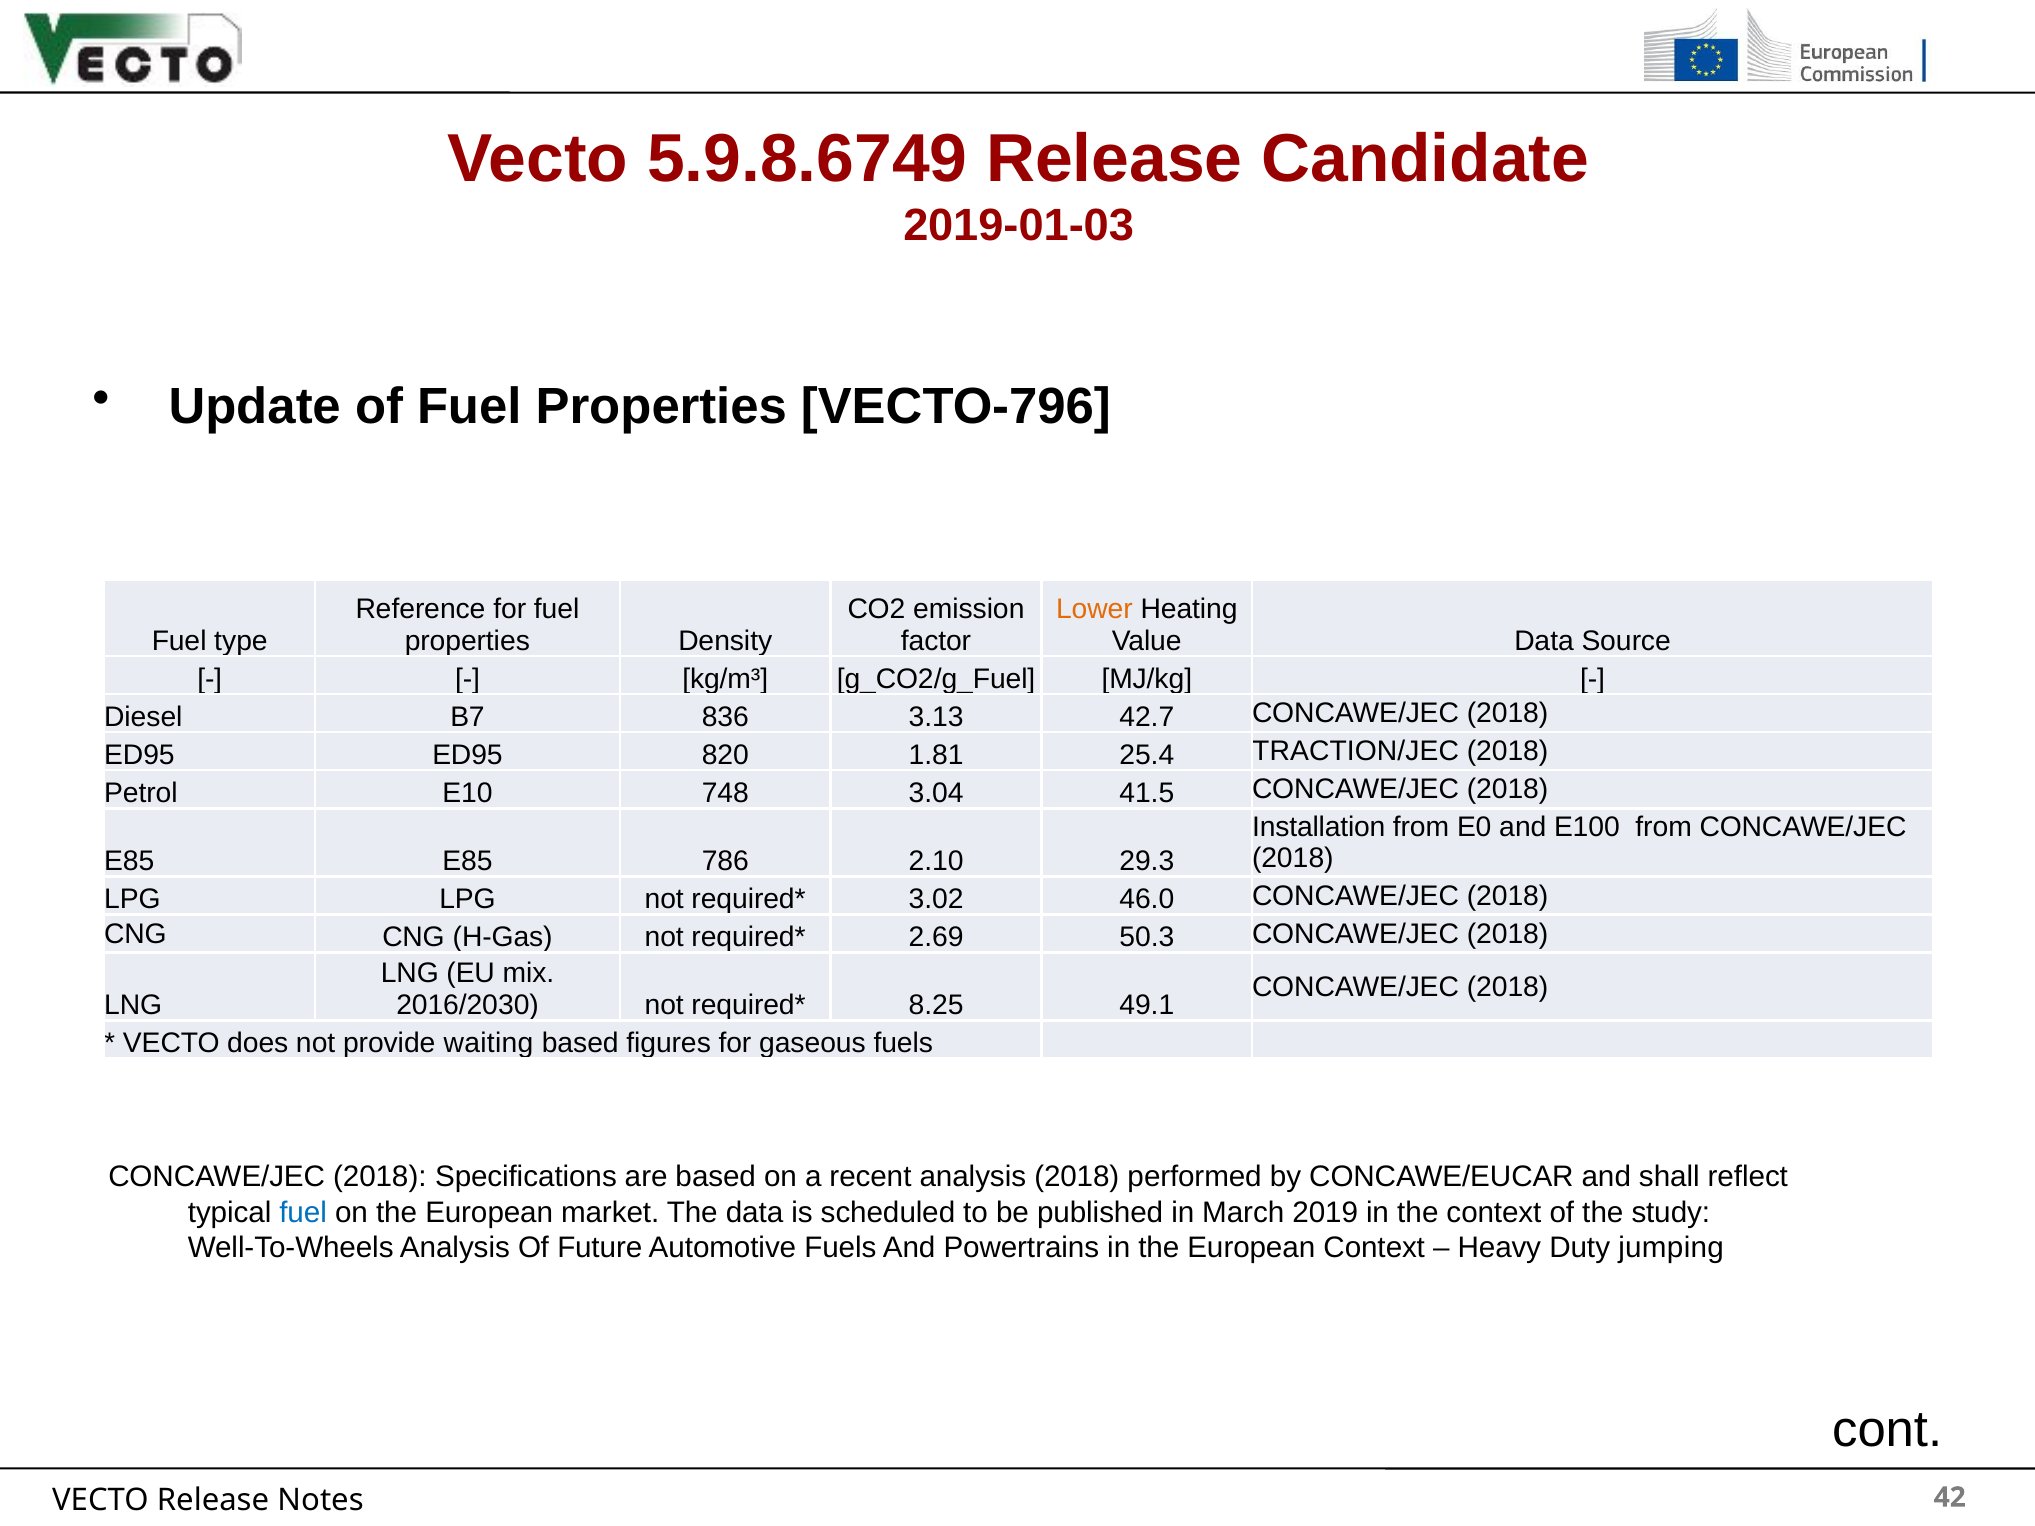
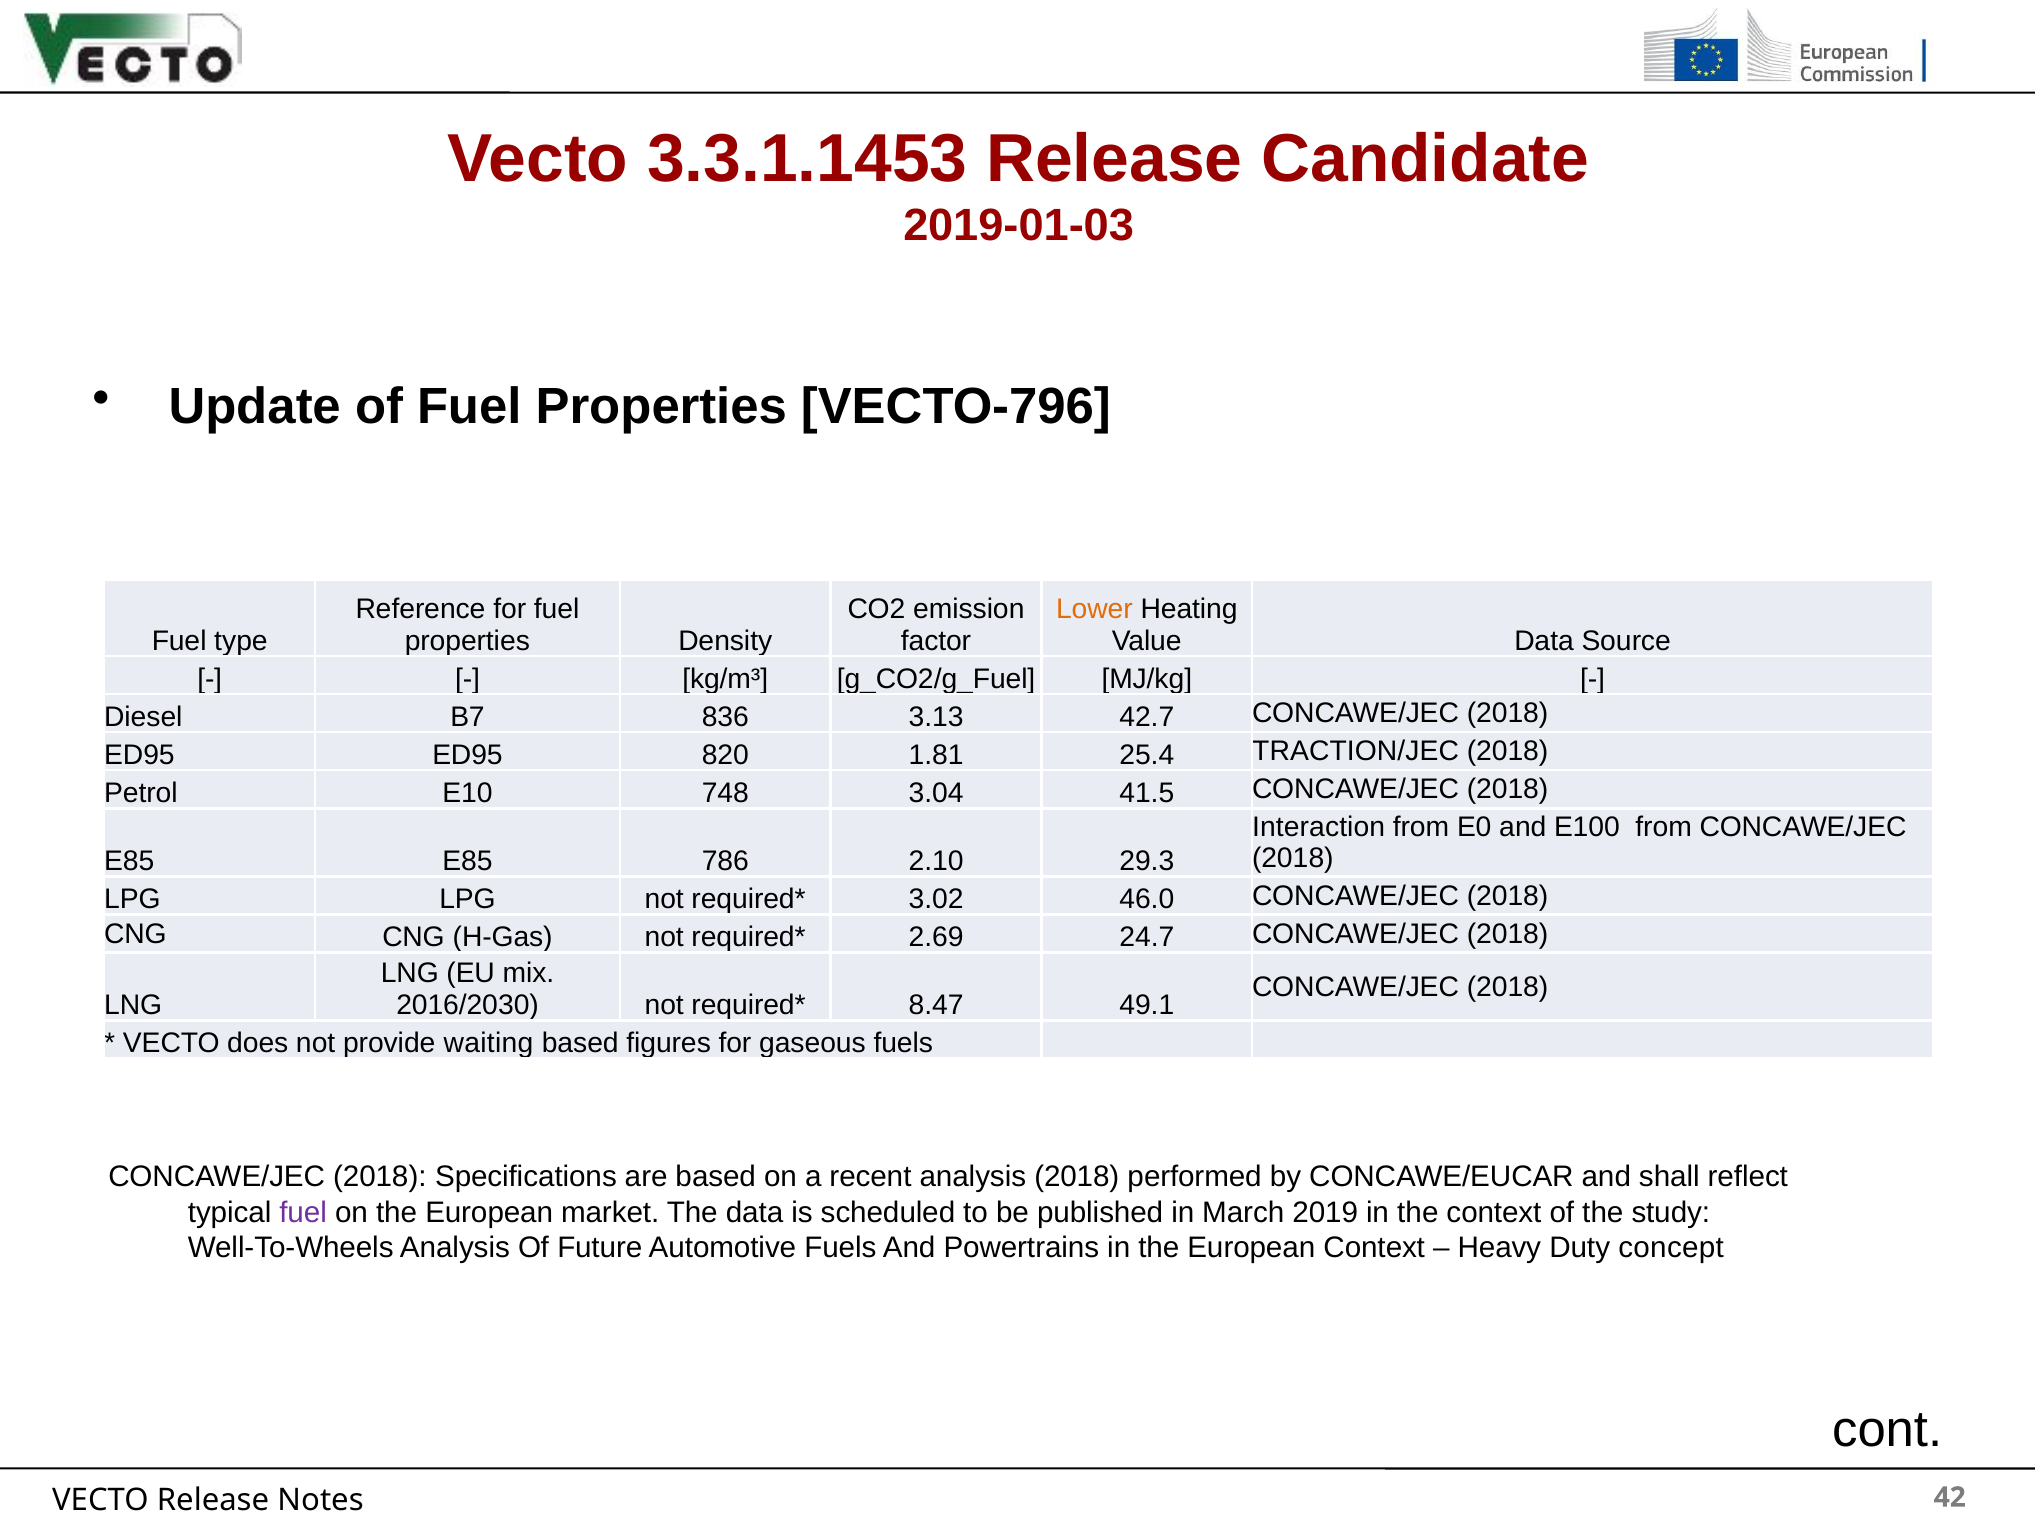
5.9.8.6749: 5.9.8.6749 -> 3.3.1.1453
Installation: Installation -> Interaction
50.3: 50.3 -> 24.7
8.25: 8.25 -> 8.47
fuel at (303, 1212) colour: blue -> purple
jumping: jumping -> concept
